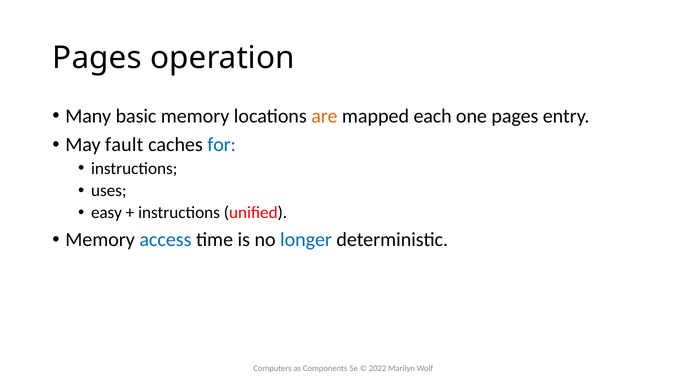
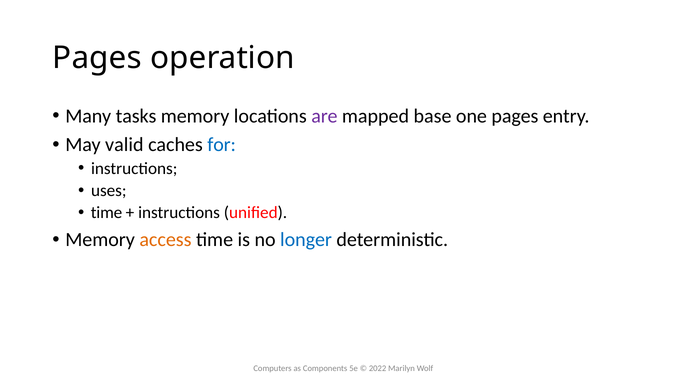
basic: basic -> tasks
are colour: orange -> purple
each: each -> base
fault: fault -> valid
easy at (106, 213): easy -> time
access colour: blue -> orange
